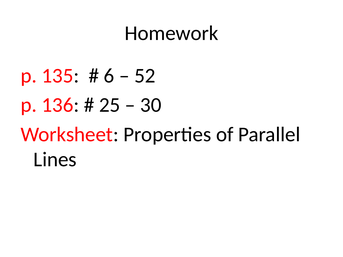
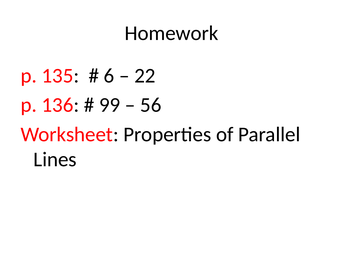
52: 52 -> 22
25: 25 -> 99
30: 30 -> 56
